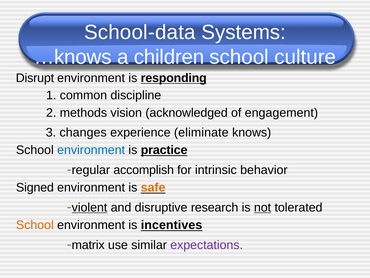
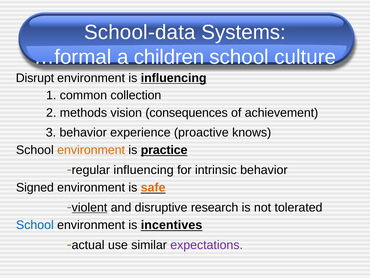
…knows: …knows -> …formal
is responding: responding -> influencing
discipline: discipline -> collection
acknowledged: acknowledged -> consequences
engagement: engagement -> achievement
3 changes: changes -> behavior
eliminate: eliminate -> proactive
environment at (91, 150) colour: blue -> orange
regular accomplish: accomplish -> influencing
not underline: present -> none
School at (35, 225) colour: orange -> blue
matrix: matrix -> actual
